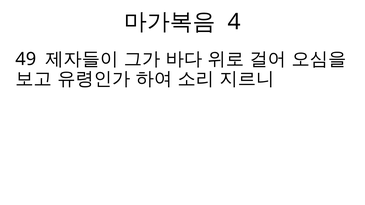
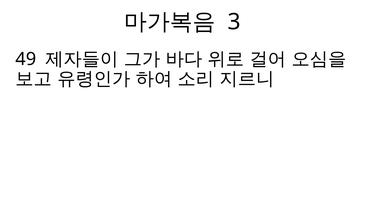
4: 4 -> 3
